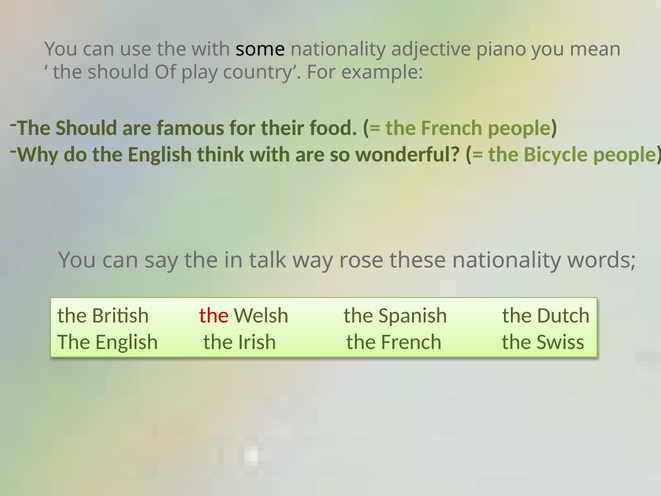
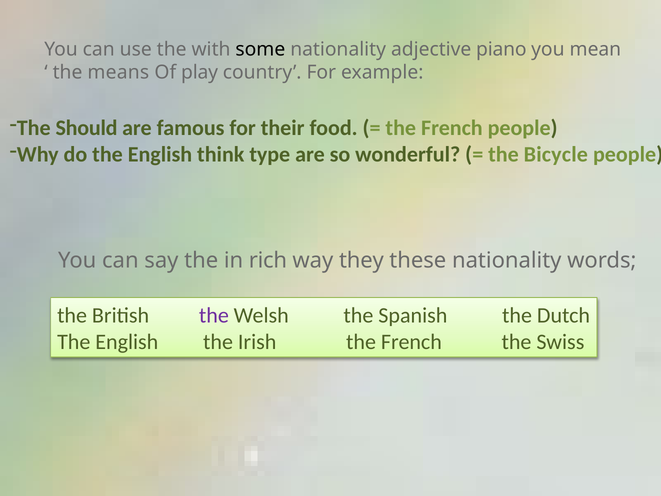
should at (118, 72): should -> means
think with: with -> type
talk: talk -> rich
rose: rose -> they
the at (214, 315) colour: red -> purple
